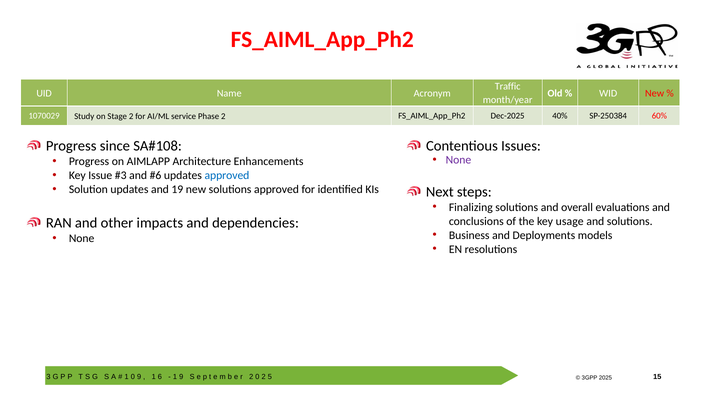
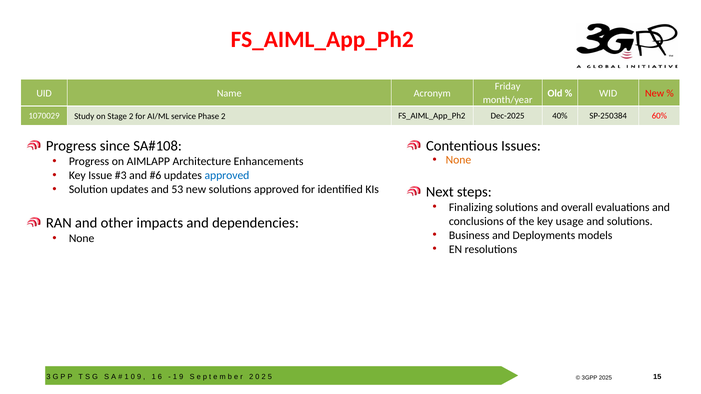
Traffic: Traffic -> Friday
None at (458, 160) colour: purple -> orange
19: 19 -> 53
